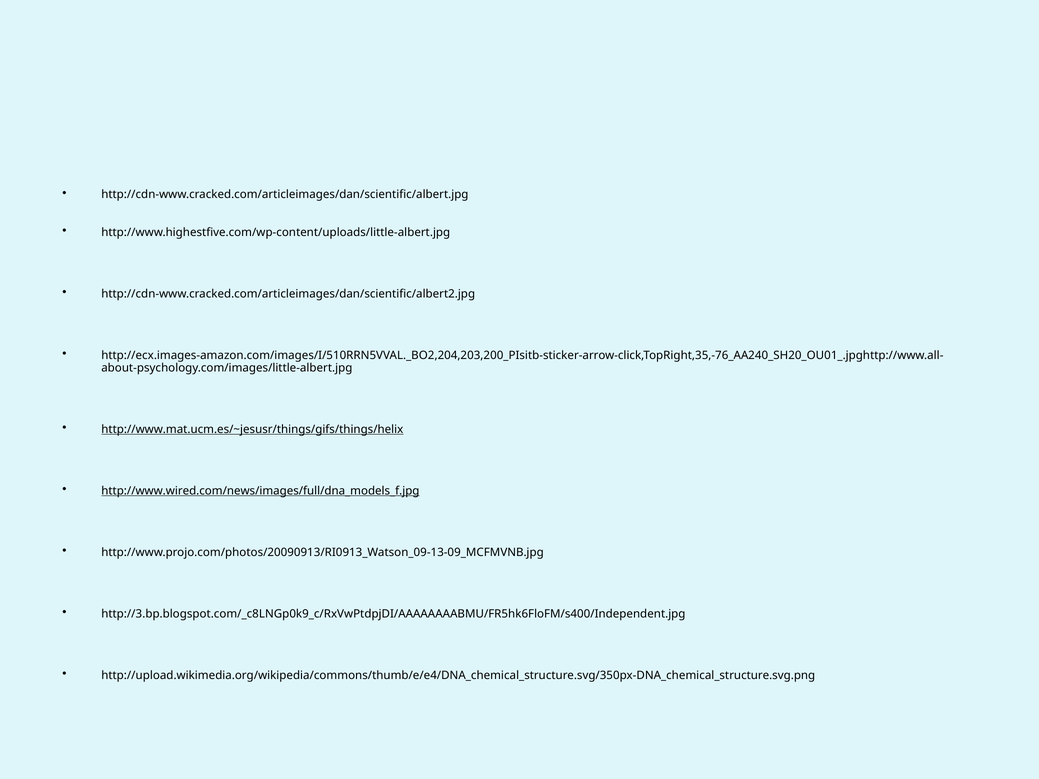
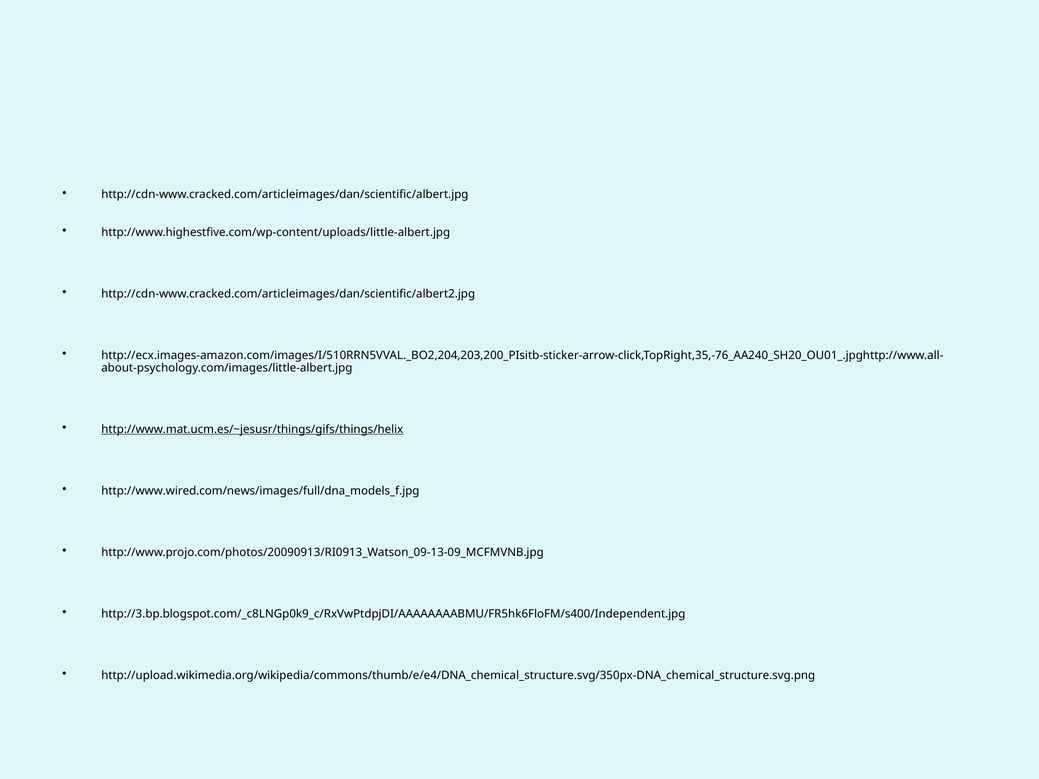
http://www.wired.com/news/images/full/dna_models_f.jpg underline: present -> none
